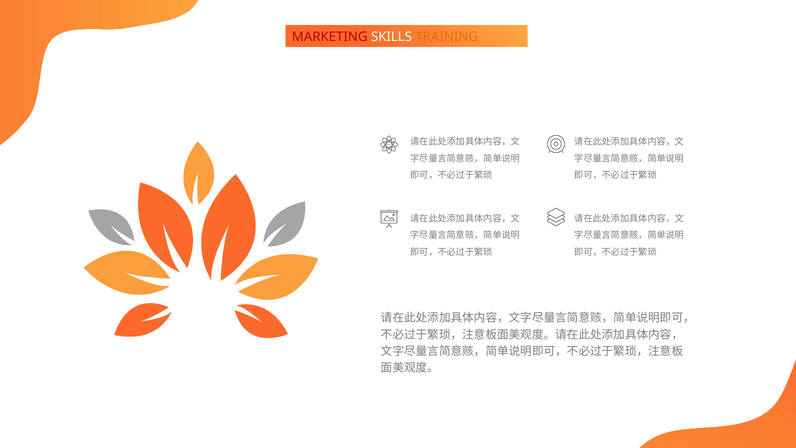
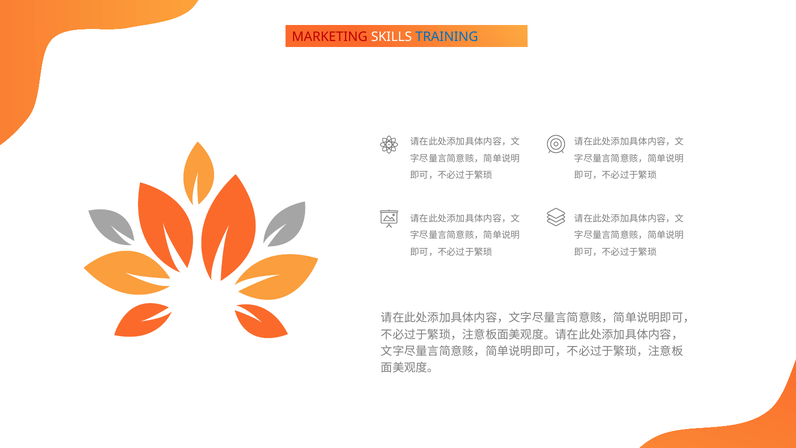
TRAINING colour: orange -> blue
